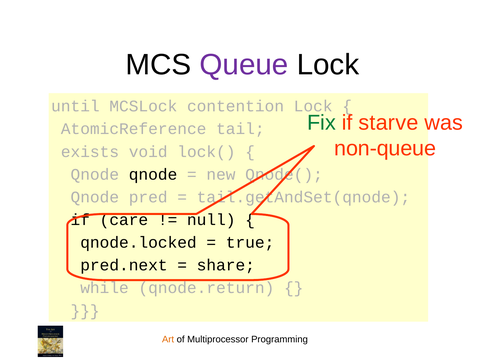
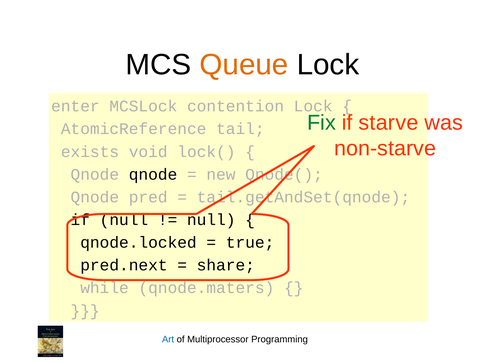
Queue colour: purple -> orange
until: until -> enter
non-queue: non-queue -> non-starve
care at (124, 220): care -> null
qnode.return: qnode.return -> qnode.maters
Art colour: orange -> blue
